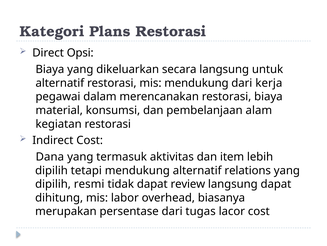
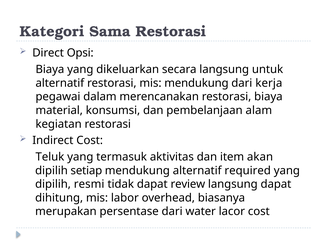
Plans: Plans -> Sama
Dana: Dana -> Teluk
lebih: lebih -> akan
tetapi: tetapi -> setiap
relations: relations -> required
tugas: tugas -> water
